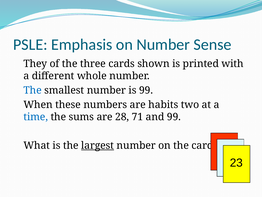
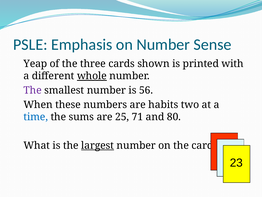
They: They -> Yeap
whole underline: none -> present
The at (33, 90) colour: blue -> purple
is 99: 99 -> 56
28: 28 -> 25
and 99: 99 -> 80
